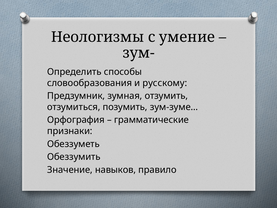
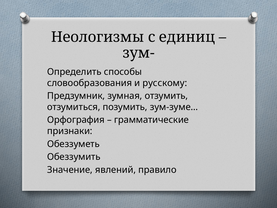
умение: умение -> единиц
навыков: навыков -> явлений
